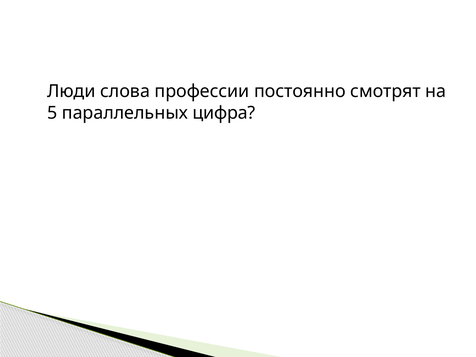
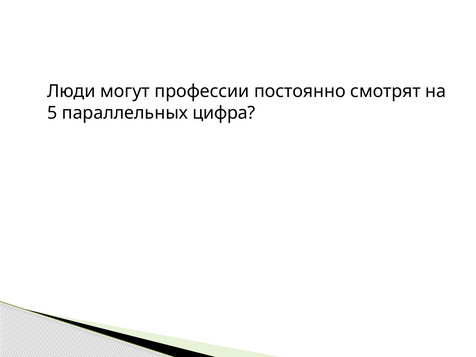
слова: слова -> могут
